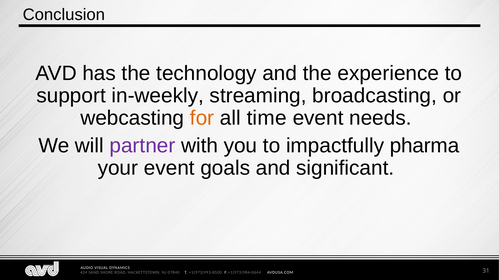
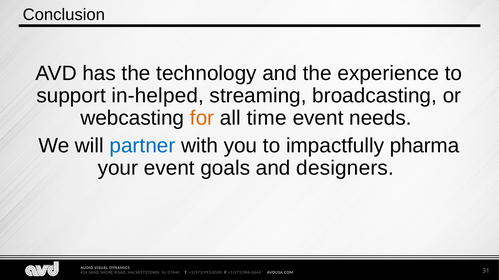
in-weekly: in-weekly -> in-helped
partner colour: purple -> blue
significant: significant -> designers
